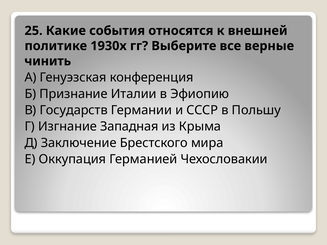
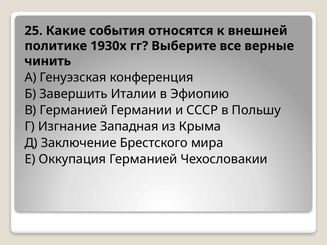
Признание: Признание -> Завершить
В Государств: Государств -> Германией
